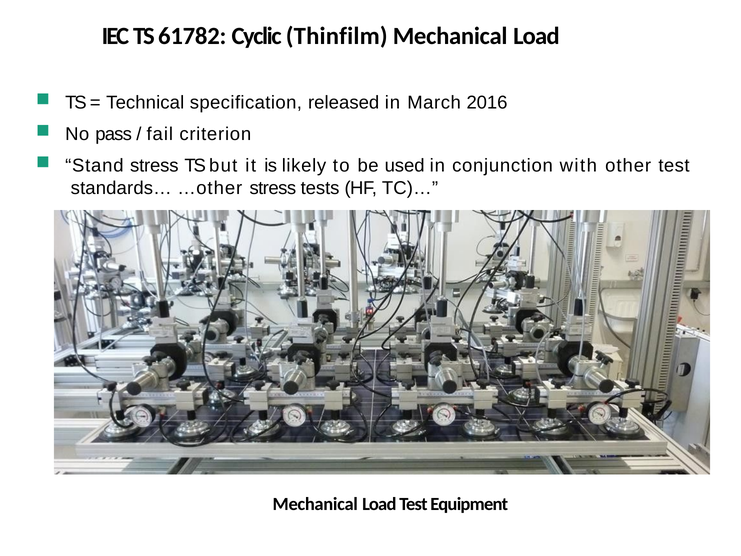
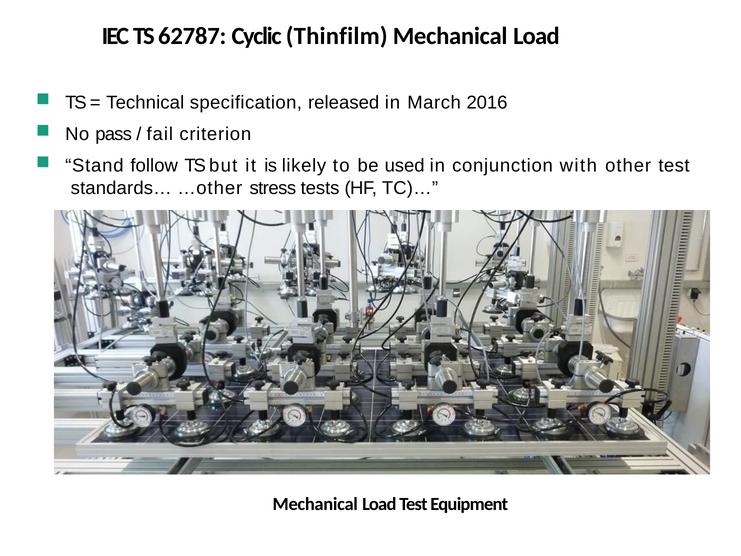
61782: 61782 -> 62787
Stand stress: stress -> follow
